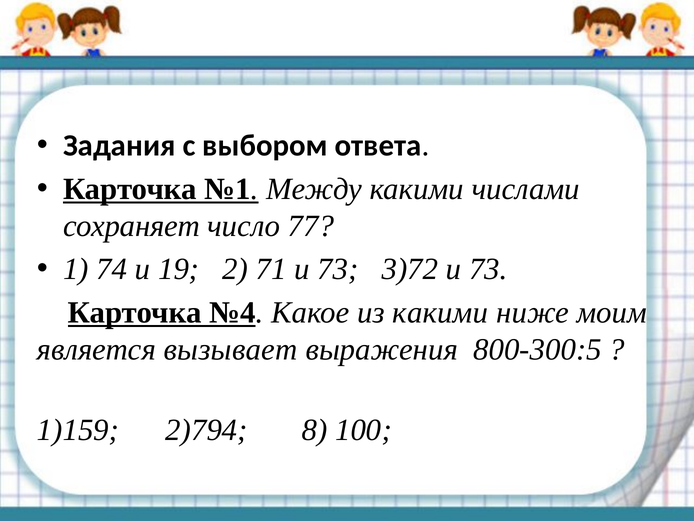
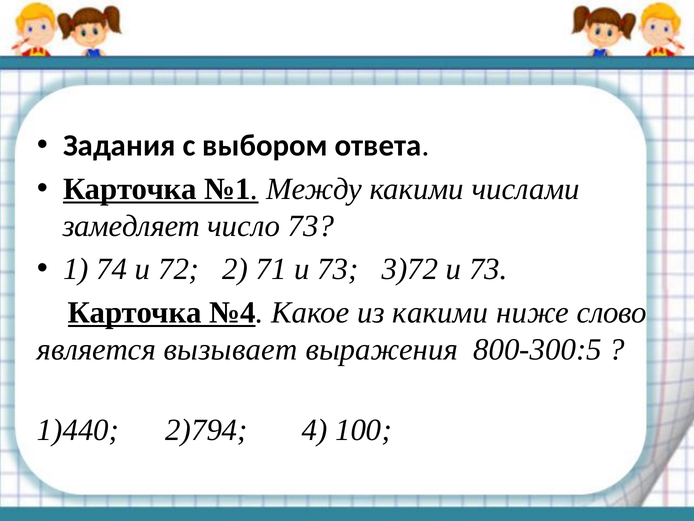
сохраняет: сохраняет -> замедляет
число 77: 77 -> 73
19: 19 -> 72
моим: моим -> слово
1)159: 1)159 -> 1)440
8: 8 -> 4
